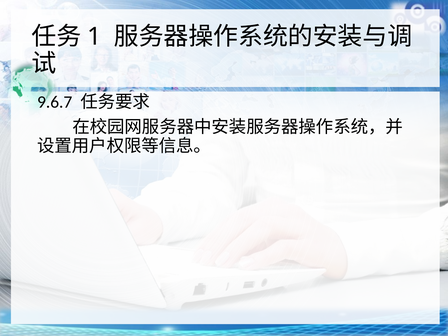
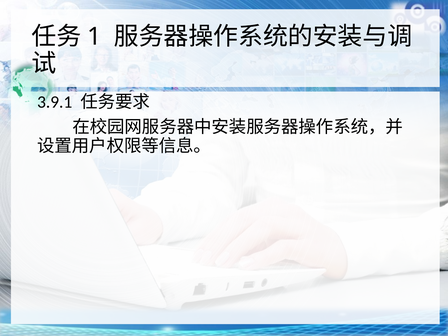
9.6.7: 9.6.7 -> 3.9.1
